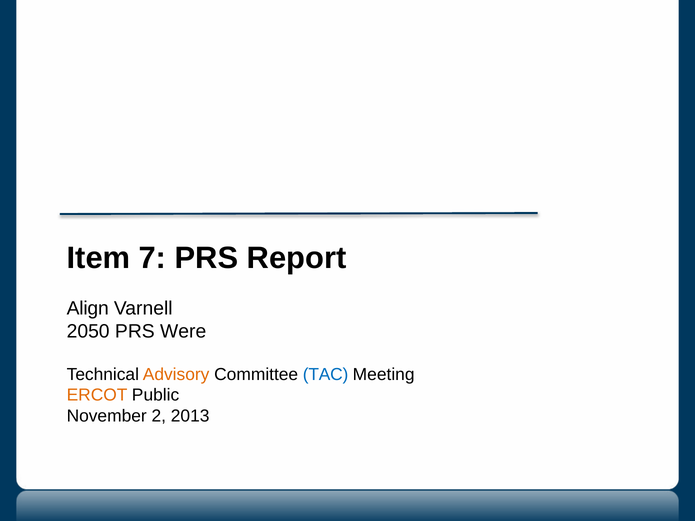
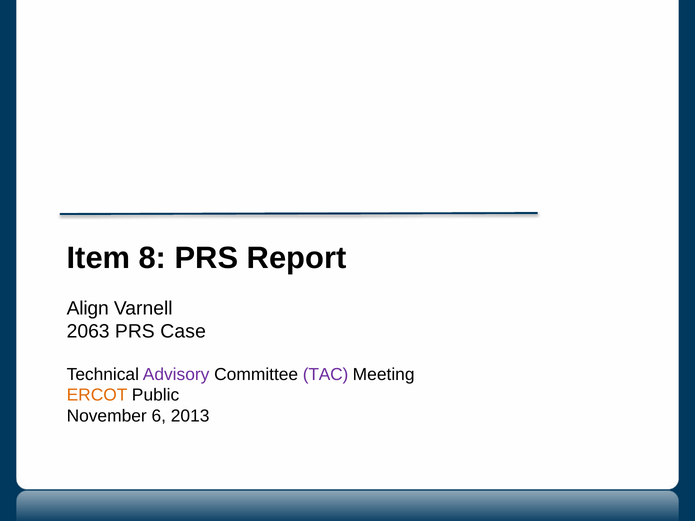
7: 7 -> 8
2050: 2050 -> 2063
Were: Were -> Case
Advisory colour: orange -> purple
TAC colour: blue -> purple
2: 2 -> 6
